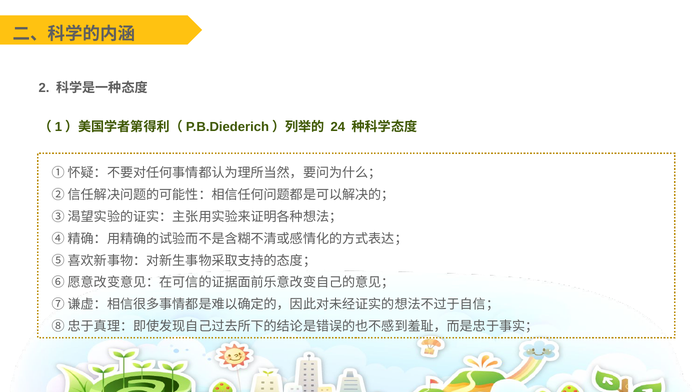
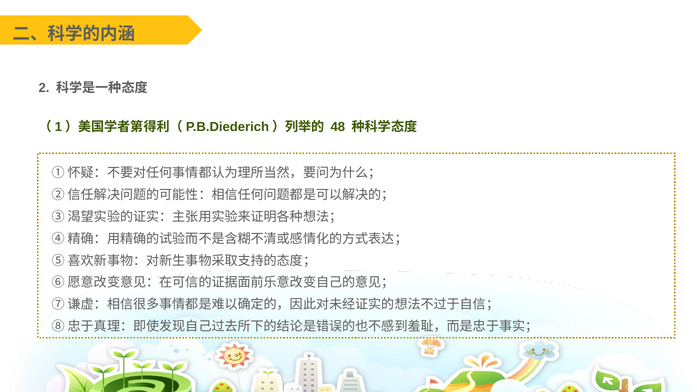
24: 24 -> 48
